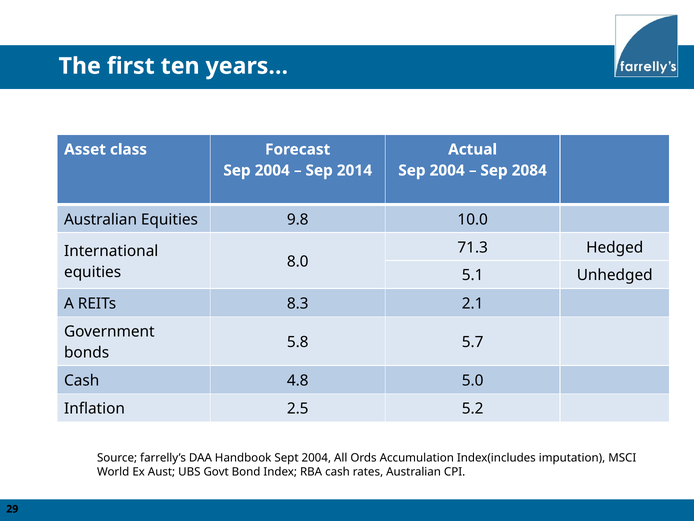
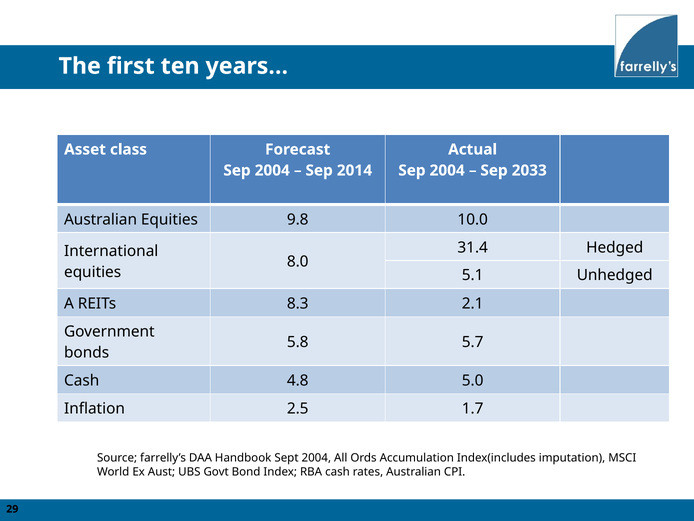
2084: 2084 -> 2033
71.3: 71.3 -> 31.4
5.2: 5.2 -> 1.7
